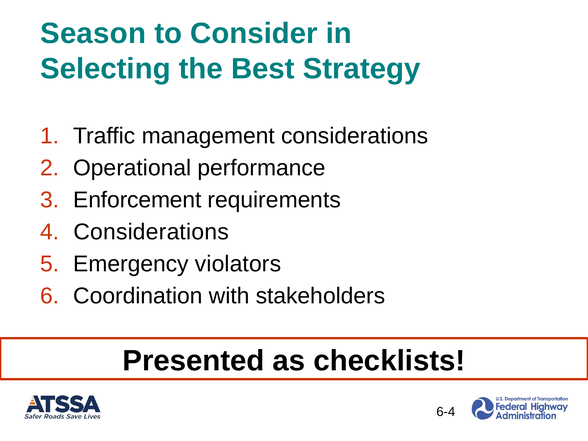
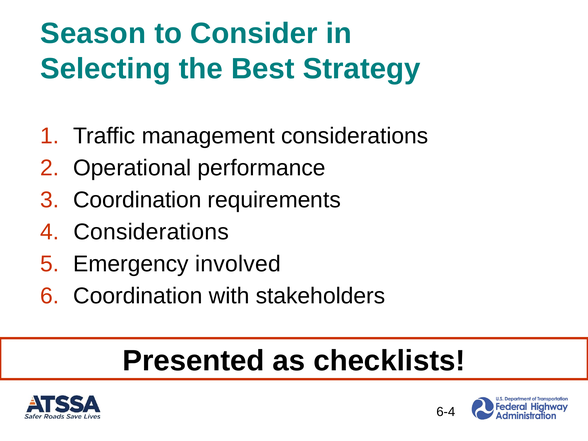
Enforcement at (137, 200): Enforcement -> Coordination
violators: violators -> involved
